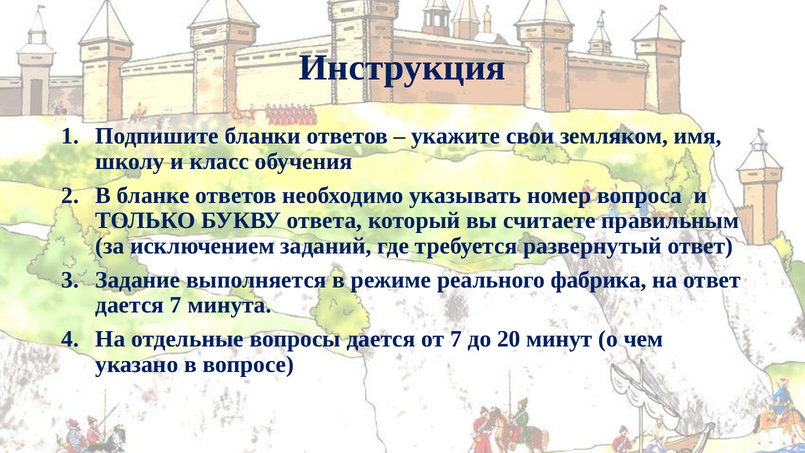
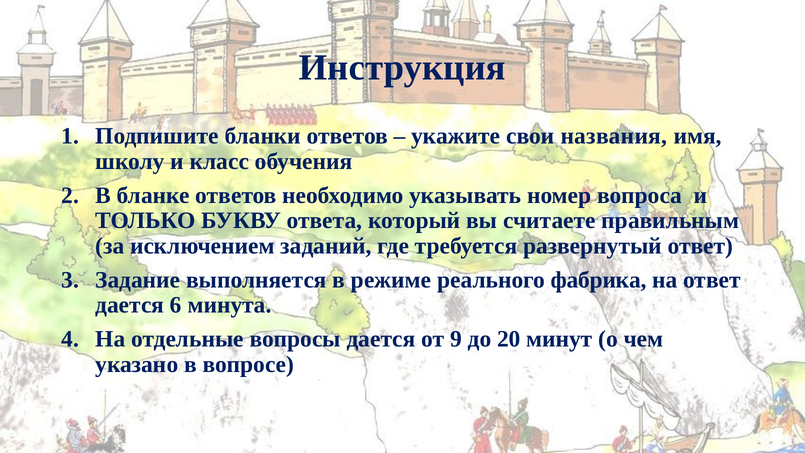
земляком: земляком -> названия
дается 7: 7 -> 6
от 7: 7 -> 9
